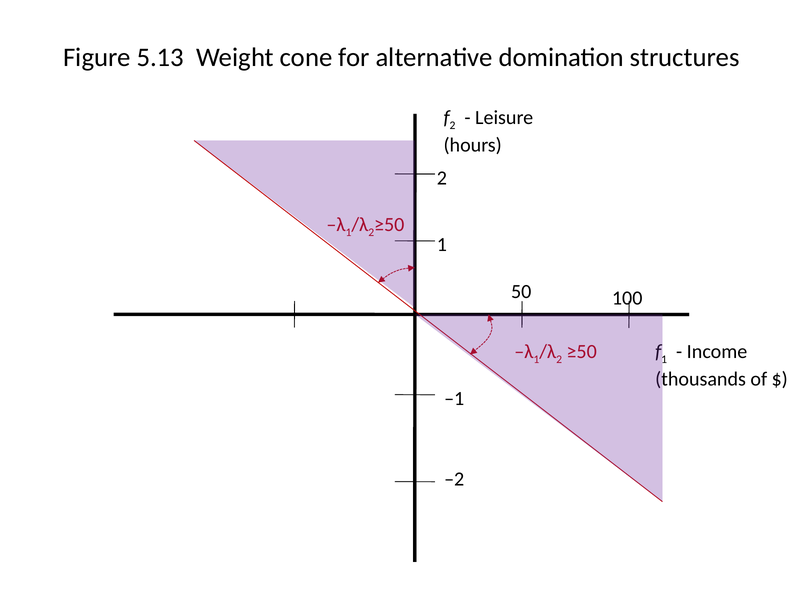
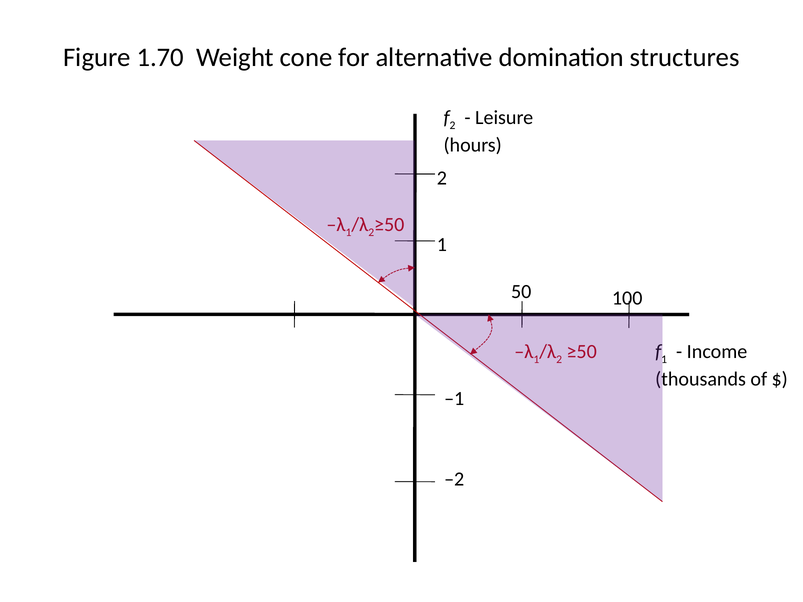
5.13: 5.13 -> 1.70
